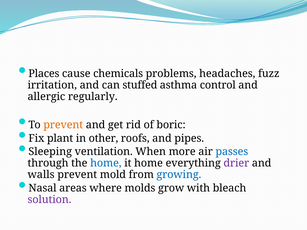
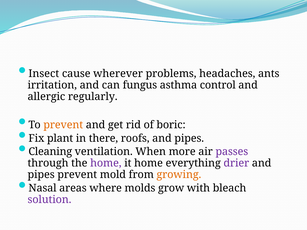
Places: Places -> Insect
chemicals: chemicals -> wherever
fuzz: fuzz -> ants
stuffed: stuffed -> fungus
other: other -> there
Sleeping: Sleeping -> Cleaning
passes colour: blue -> purple
home at (106, 163) colour: blue -> purple
walls at (41, 175): walls -> pipes
growing colour: blue -> orange
